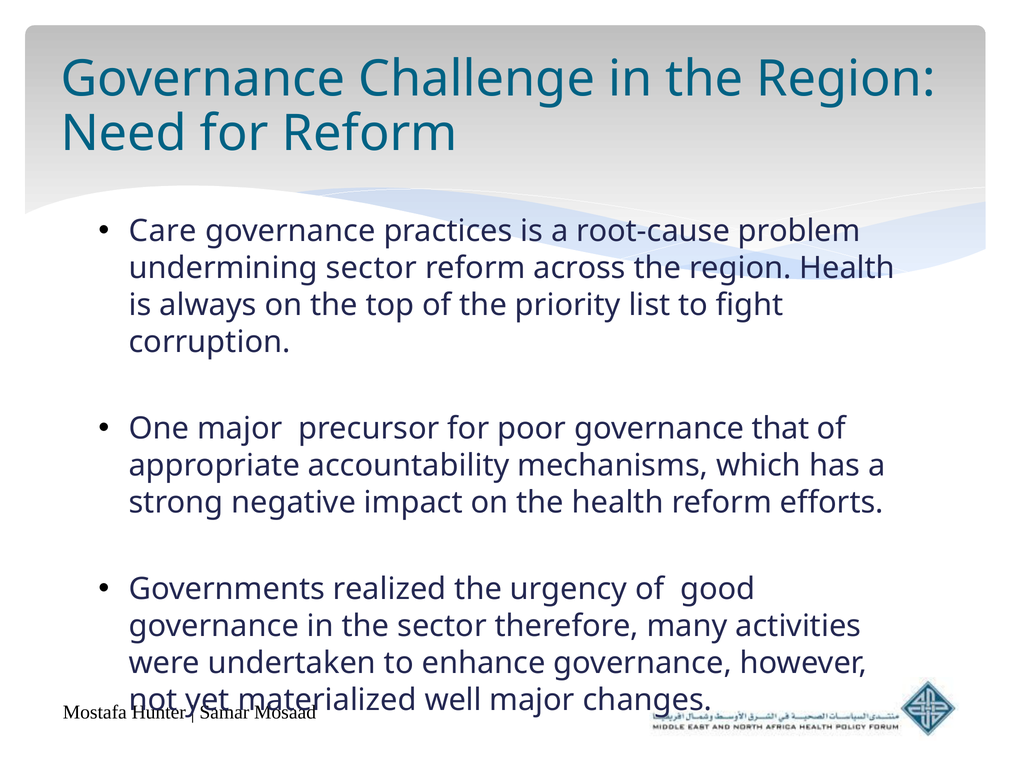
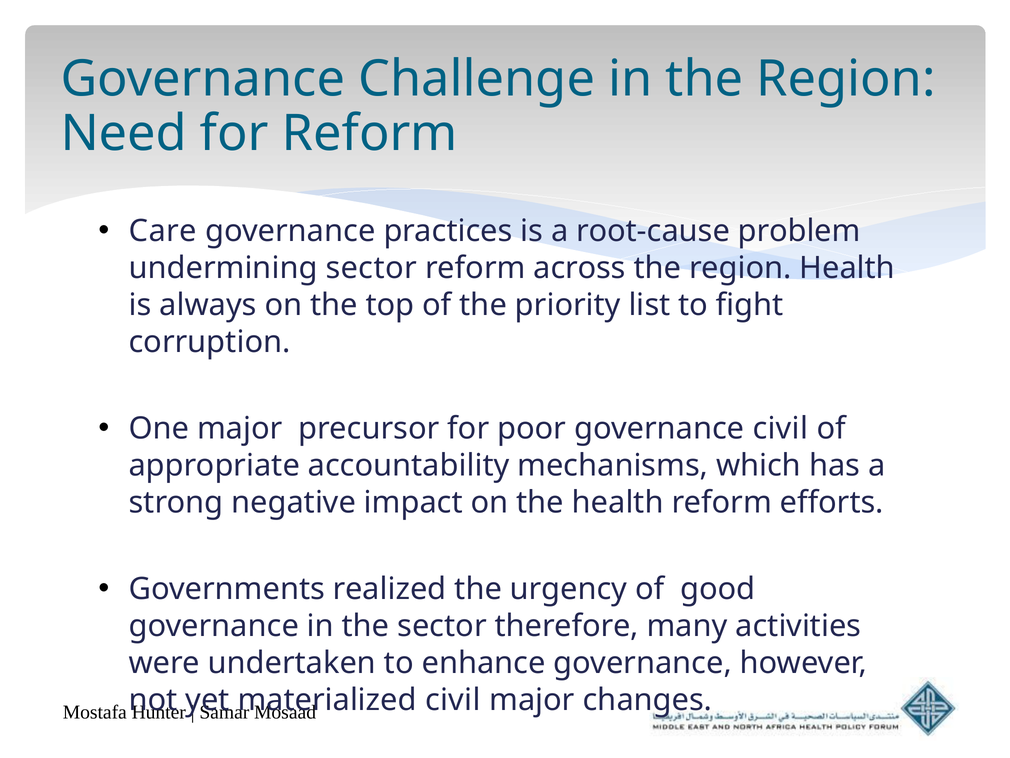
governance that: that -> civil
well at (453, 700): well -> civil
